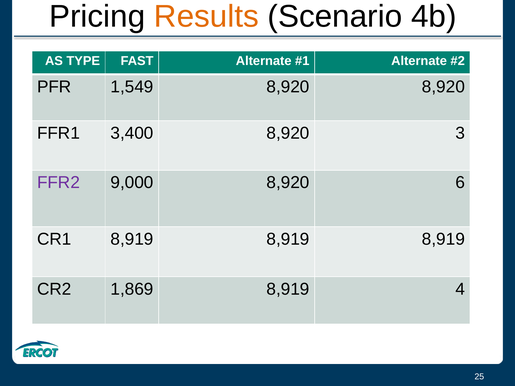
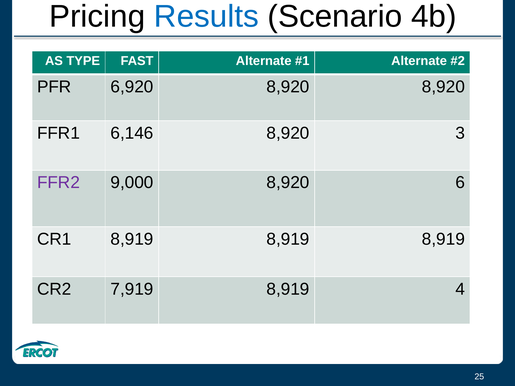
Results colour: orange -> blue
1,549: 1,549 -> 6,920
3,400: 3,400 -> 6,146
1,869: 1,869 -> 7,919
